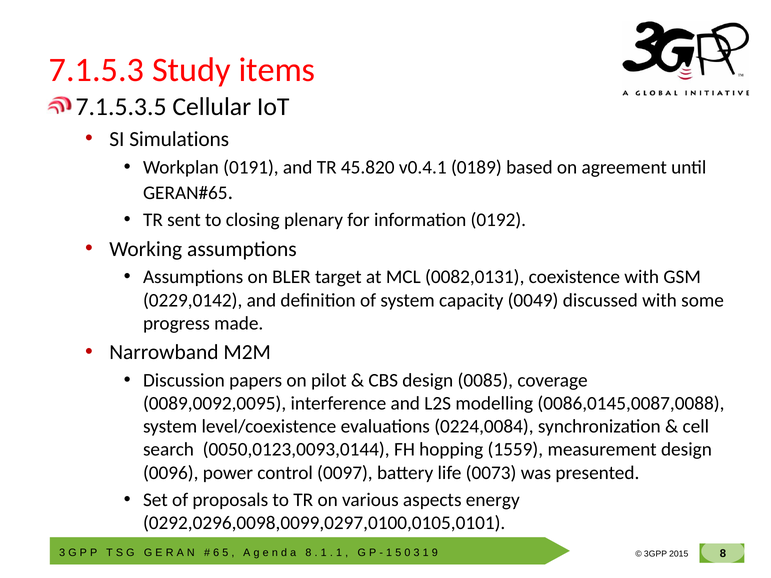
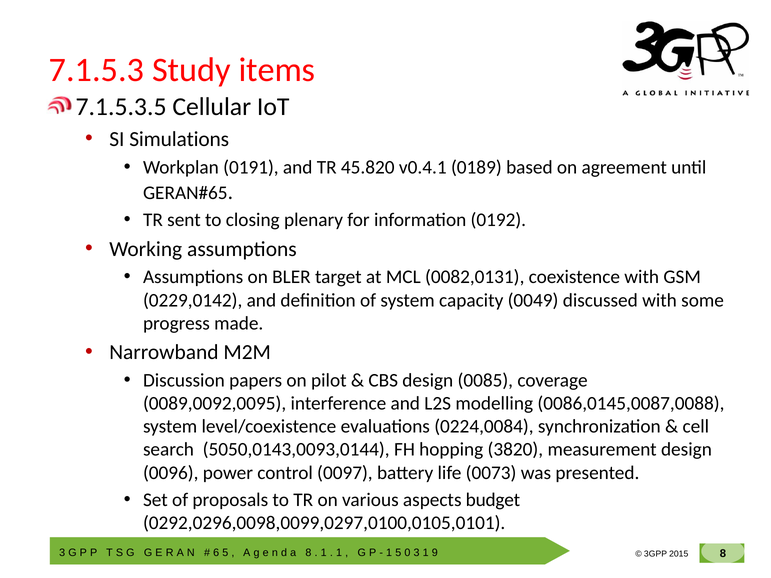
0050,0123,0093,0144: 0050,0123,0093,0144 -> 5050,0143,0093,0144
1559: 1559 -> 3820
energy: energy -> budget
